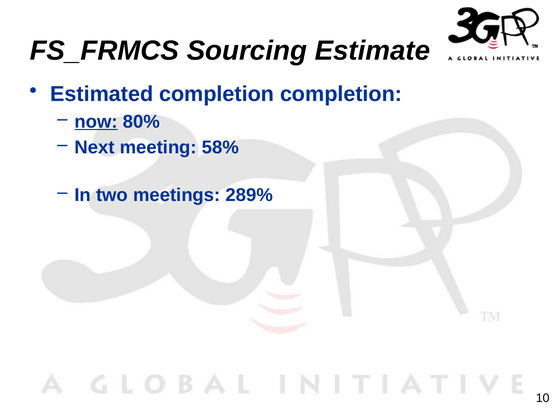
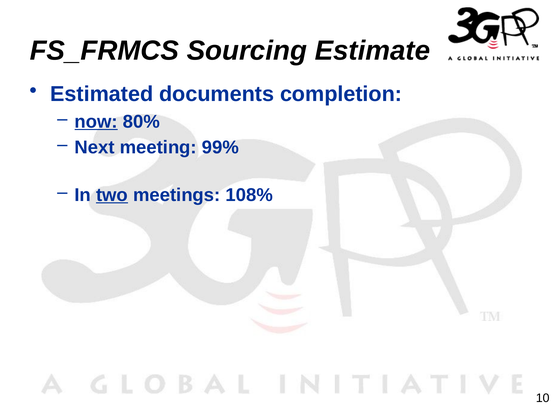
Estimated completion: completion -> documents
58%: 58% -> 99%
two underline: none -> present
289%: 289% -> 108%
